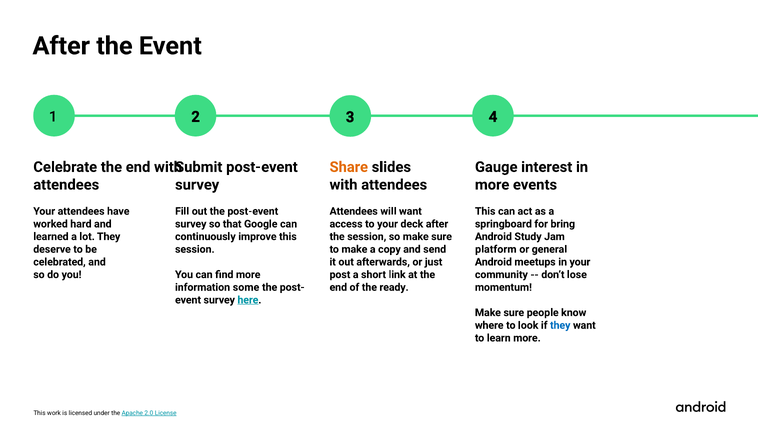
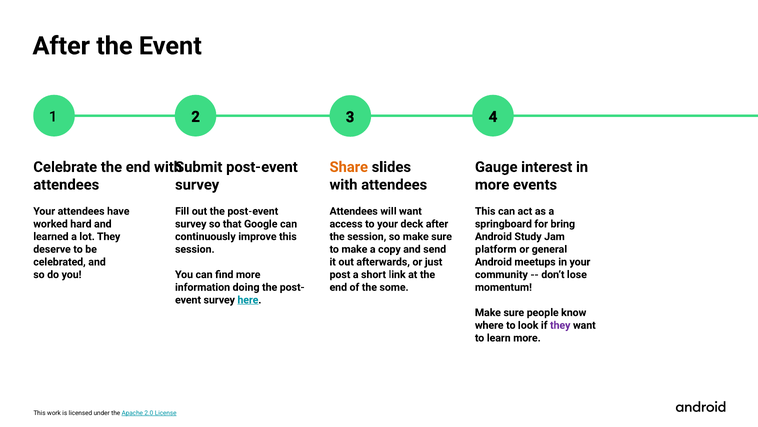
some: some -> doing
ready: ready -> some
they at (560, 325) colour: blue -> purple
